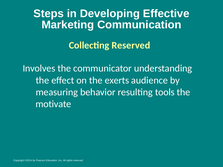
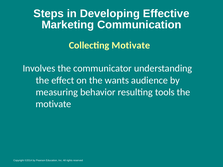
Collecting Reserved: Reserved -> Motivate
exerts: exerts -> wants
